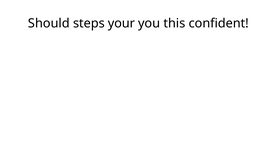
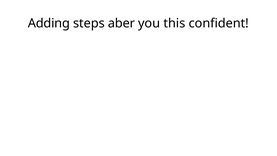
Should: Should -> Adding
your: your -> aber
